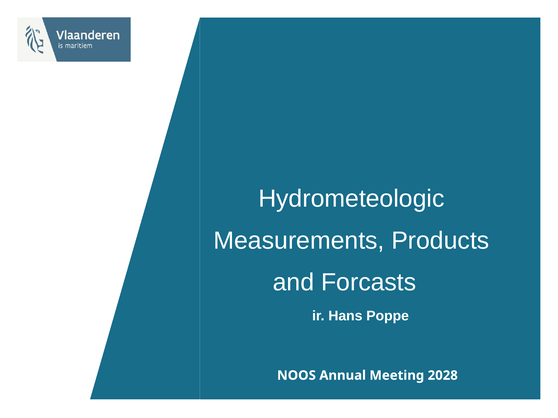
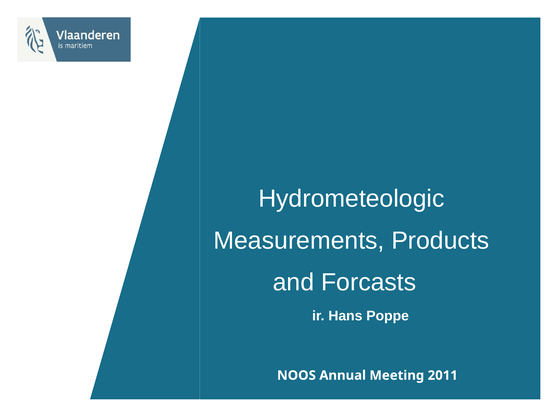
2028: 2028 -> 2011
